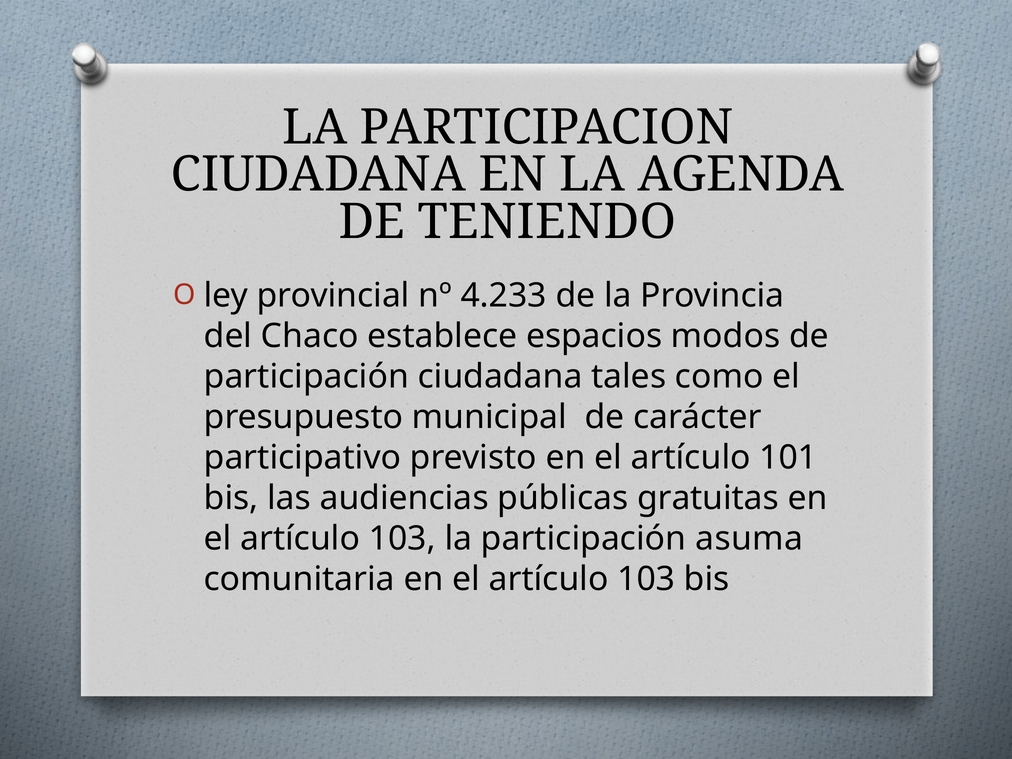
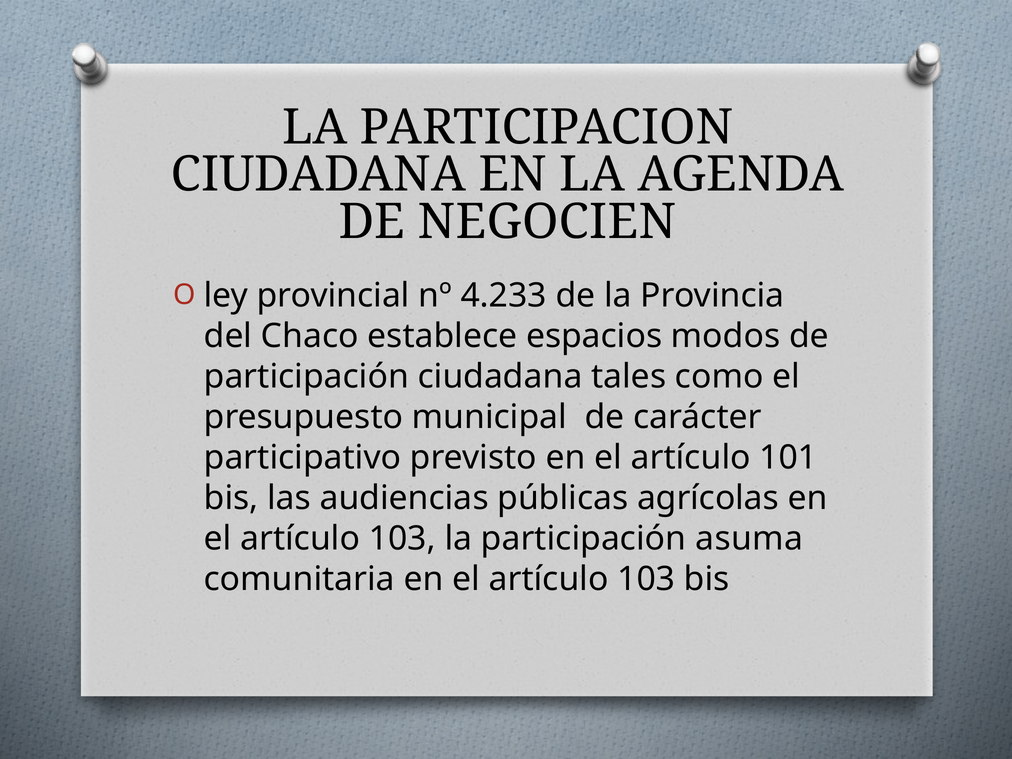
TENIENDO: TENIENDO -> NEGOCIEN
gratuitas: gratuitas -> agrícolas
